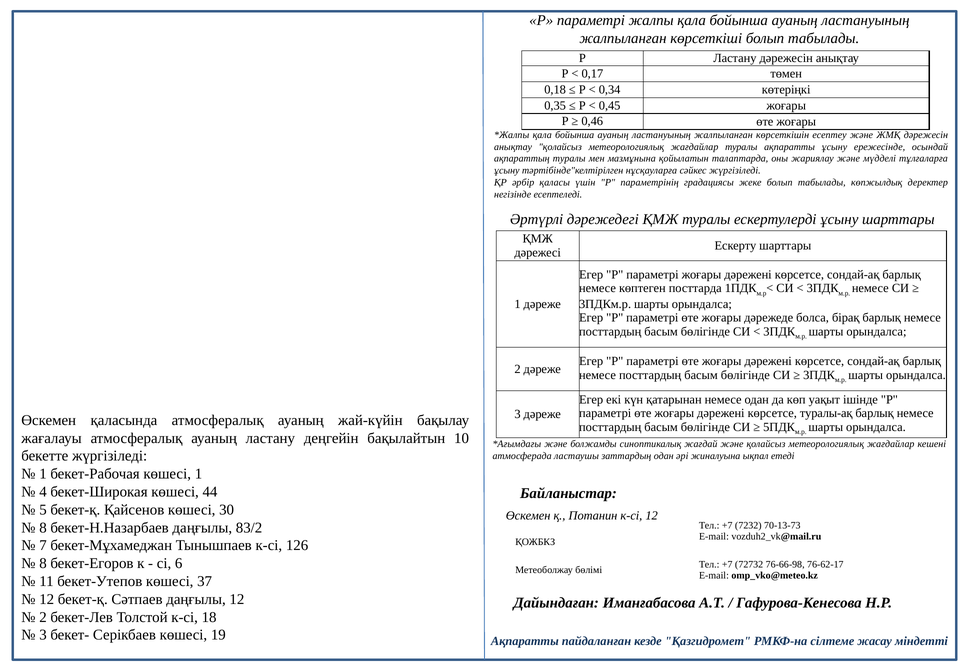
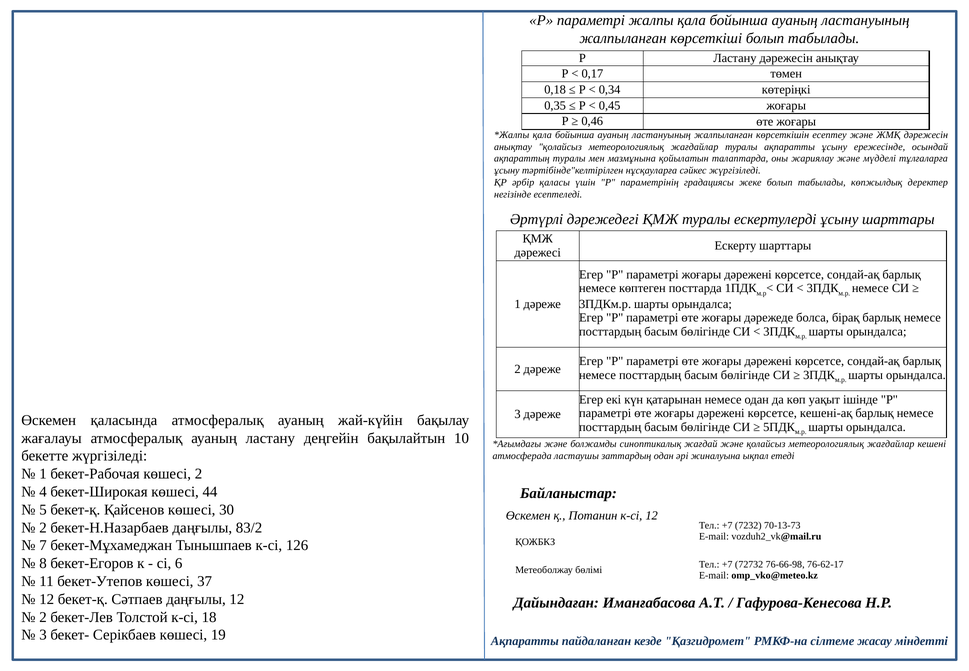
туралы-ақ: туралы-ақ -> кешені-ақ
көшесі 1: 1 -> 2
8 at (43, 528): 8 -> 2
